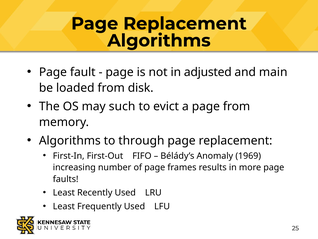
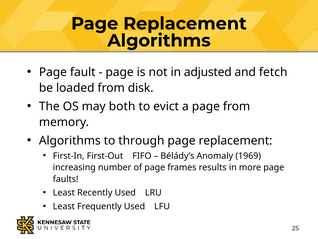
main: main -> fetch
such: such -> both
